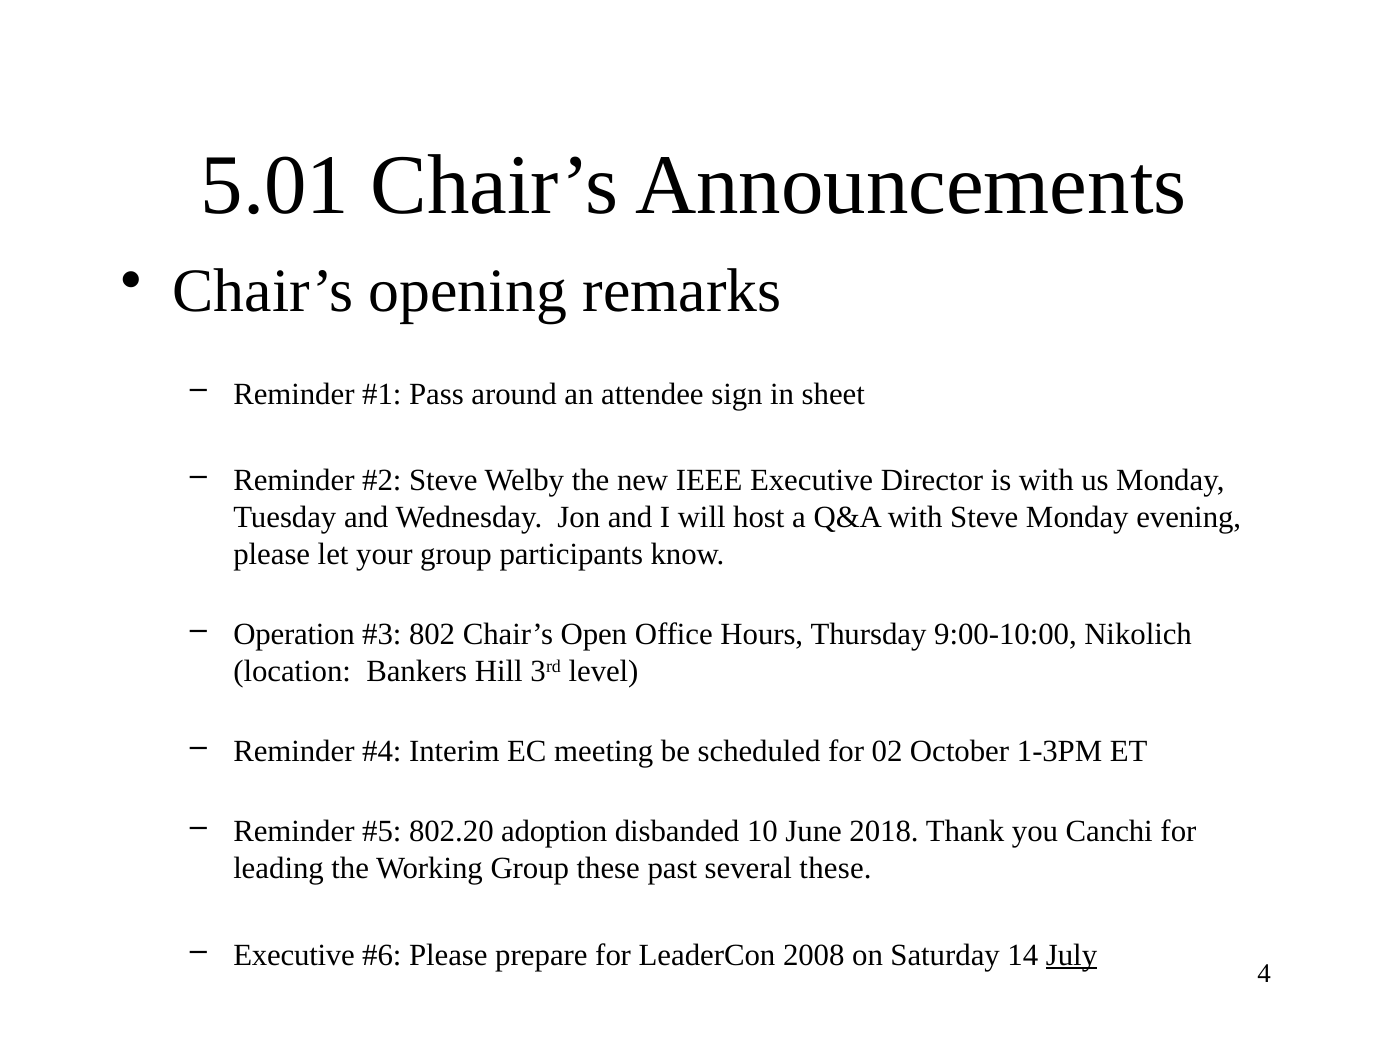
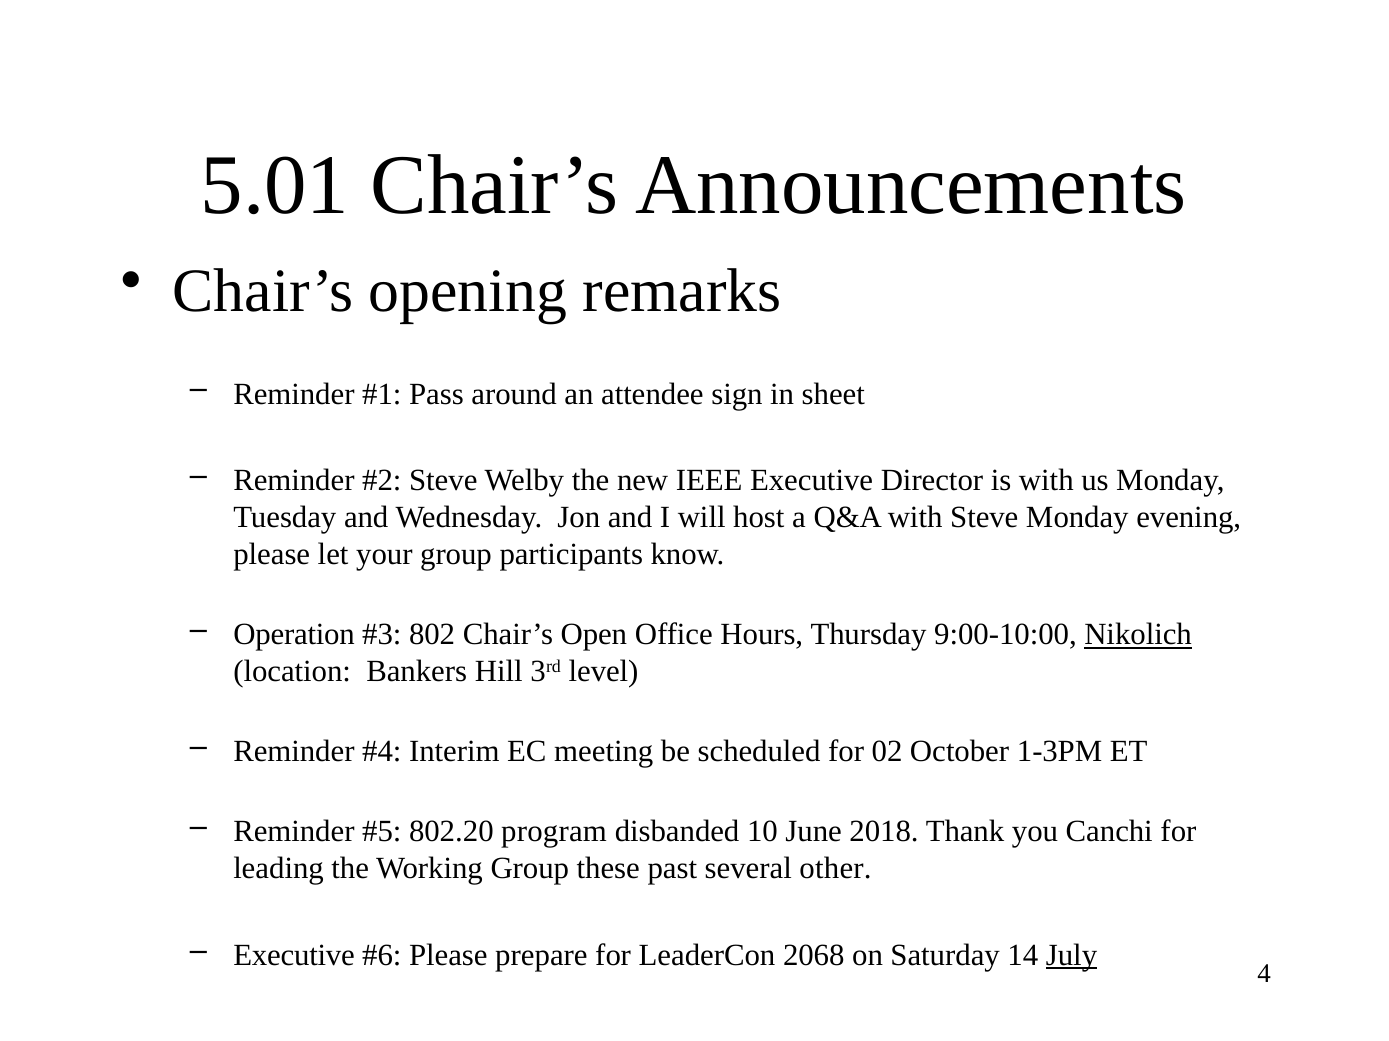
Nikolich underline: none -> present
adoption: adoption -> program
several these: these -> other
2008: 2008 -> 2068
